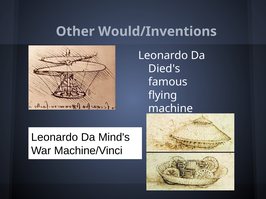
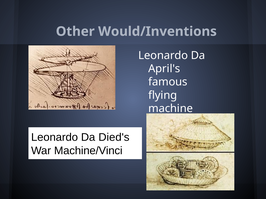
Died's: Died's -> April's
Mind's: Mind's -> Died's
